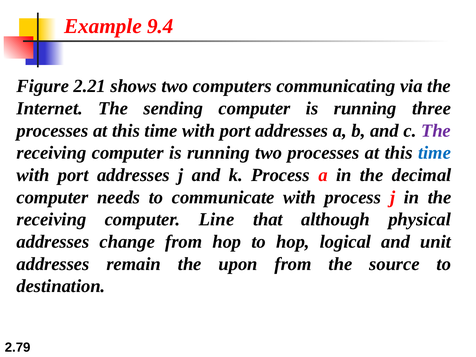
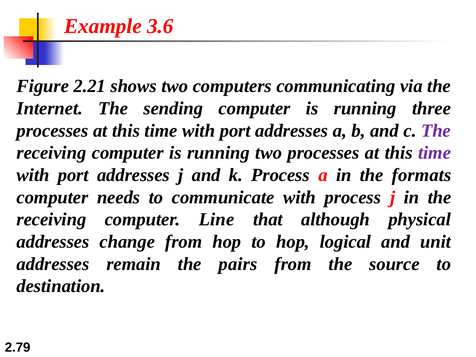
9.4: 9.4 -> 3.6
time at (435, 153) colour: blue -> purple
decimal: decimal -> formats
upon: upon -> pairs
